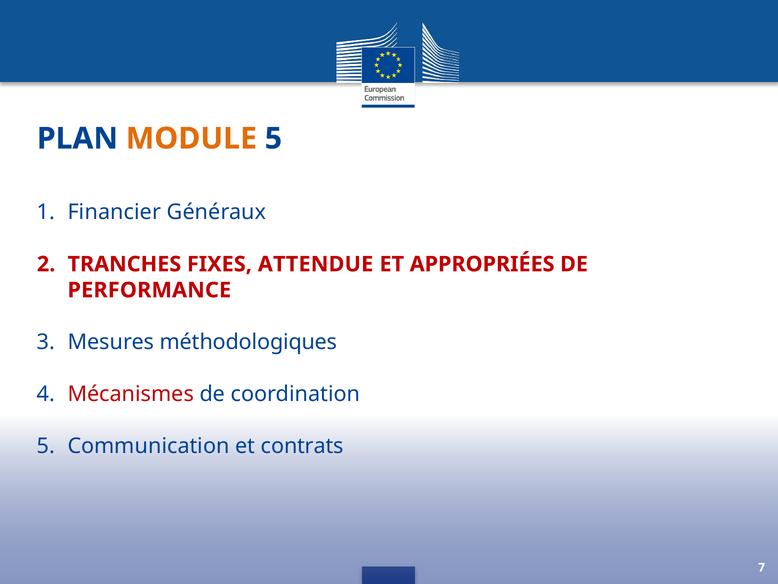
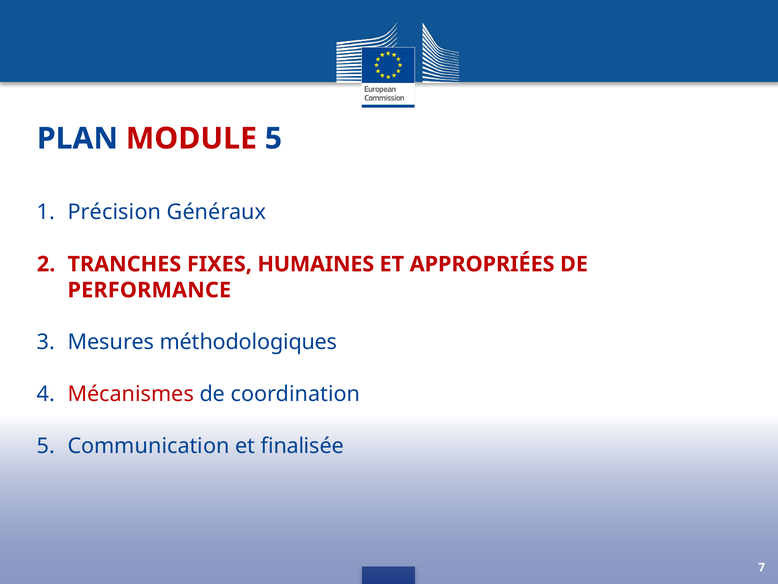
MODULE colour: orange -> red
Financier: Financier -> Précision
ATTENDUE: ATTENDUE -> HUMAINES
contrats: contrats -> finalisée
